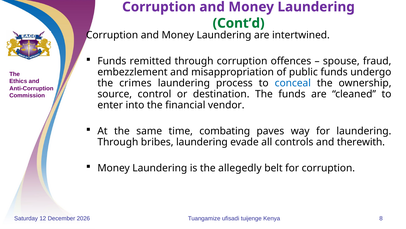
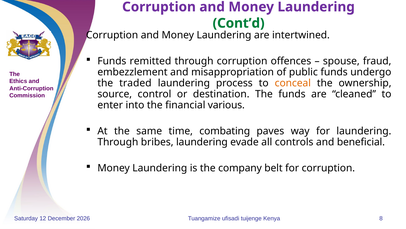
crimes: crimes -> traded
conceal colour: blue -> orange
vendor: vendor -> various
therewith: therewith -> beneficial
allegedly: allegedly -> company
